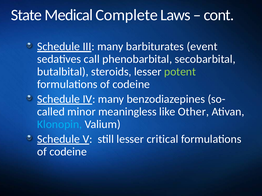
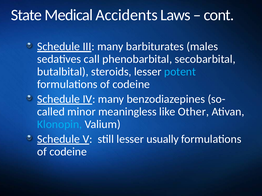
Complete: Complete -> Accidents
event: event -> males
potent colour: light green -> light blue
critical: critical -> usually
